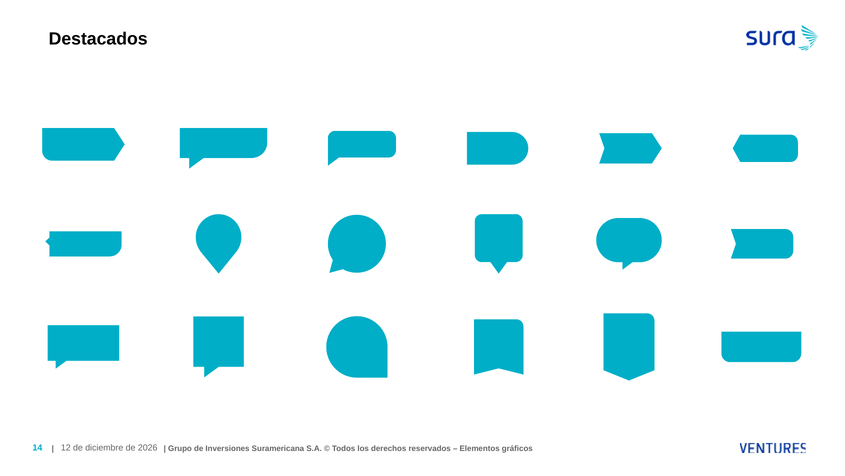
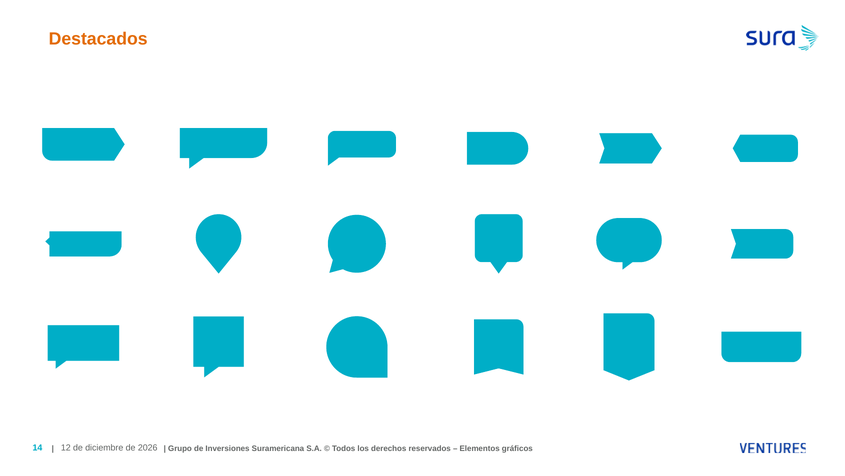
Destacados colour: black -> orange
